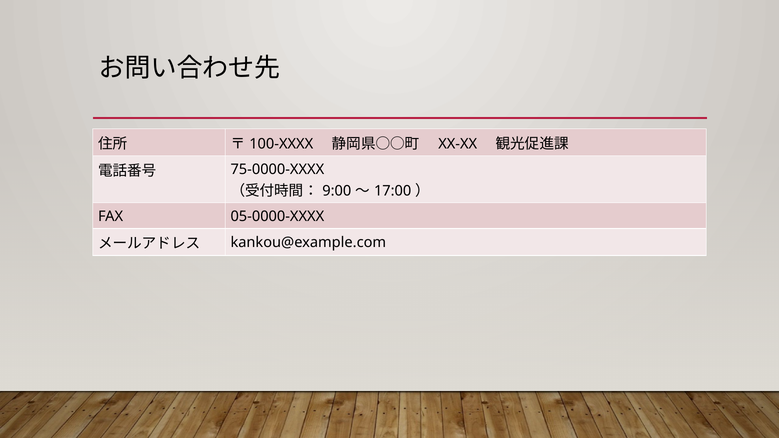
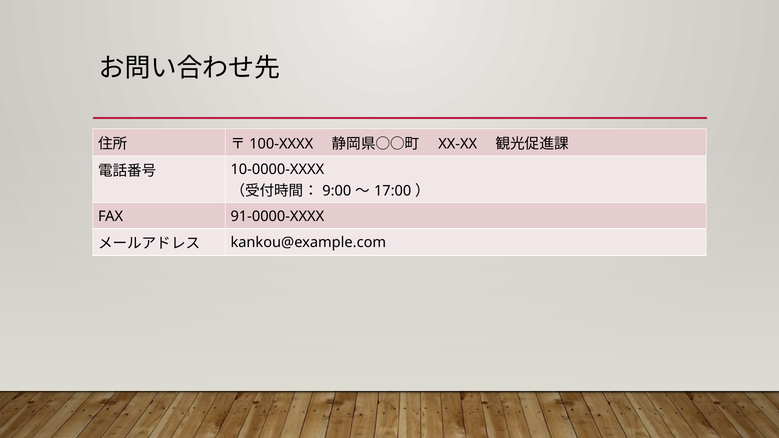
75-0000-XXXX: 75-0000-XXXX -> 10-0000-XXXX
05-0000-XXXX: 05-0000-XXXX -> 91-0000-XXXX
